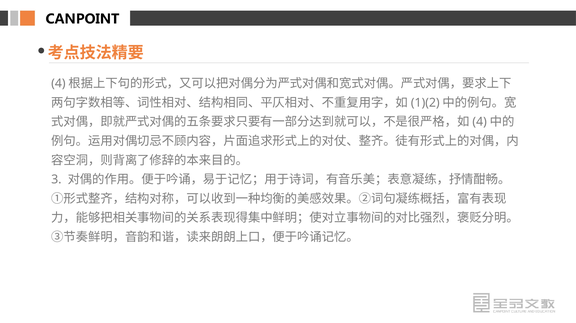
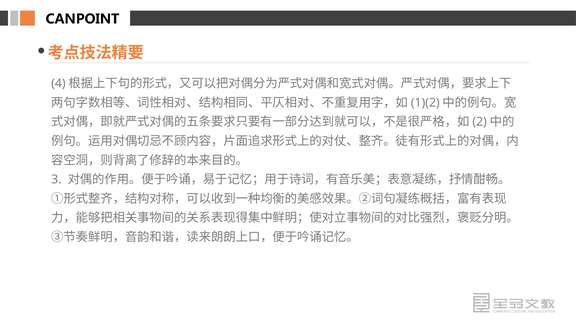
4 at (480, 122): 4 -> 2
